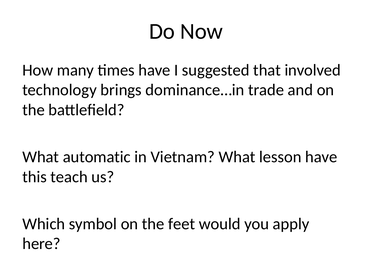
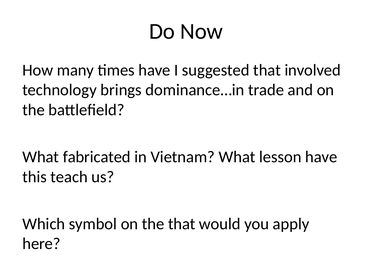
automatic: automatic -> fabricated
the feet: feet -> that
